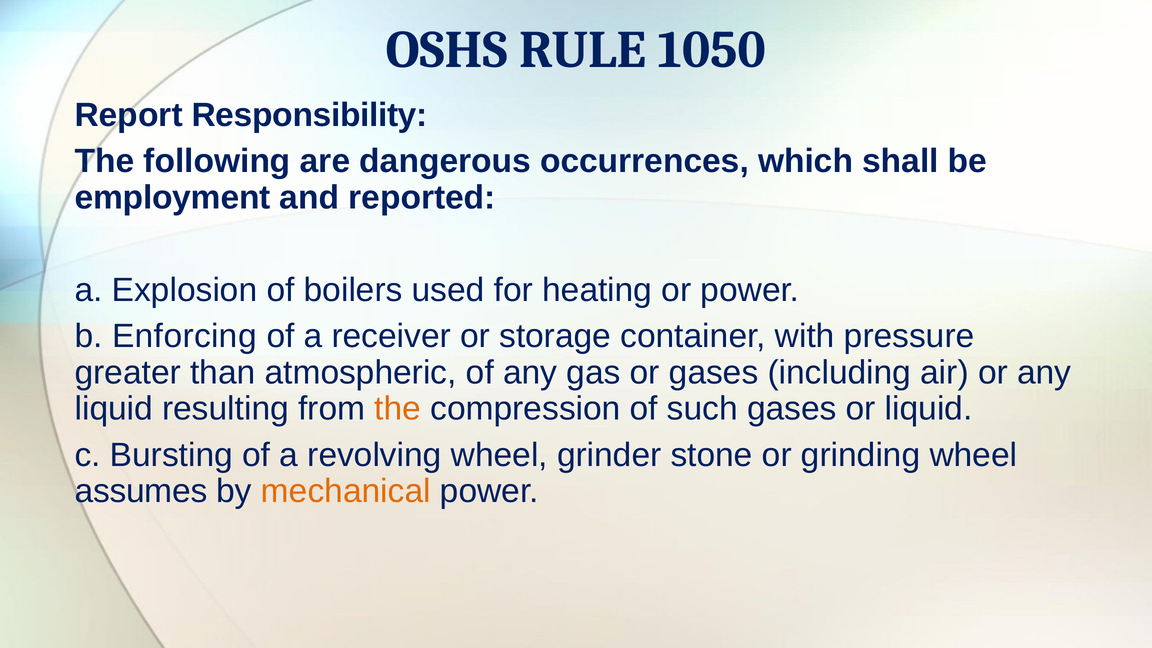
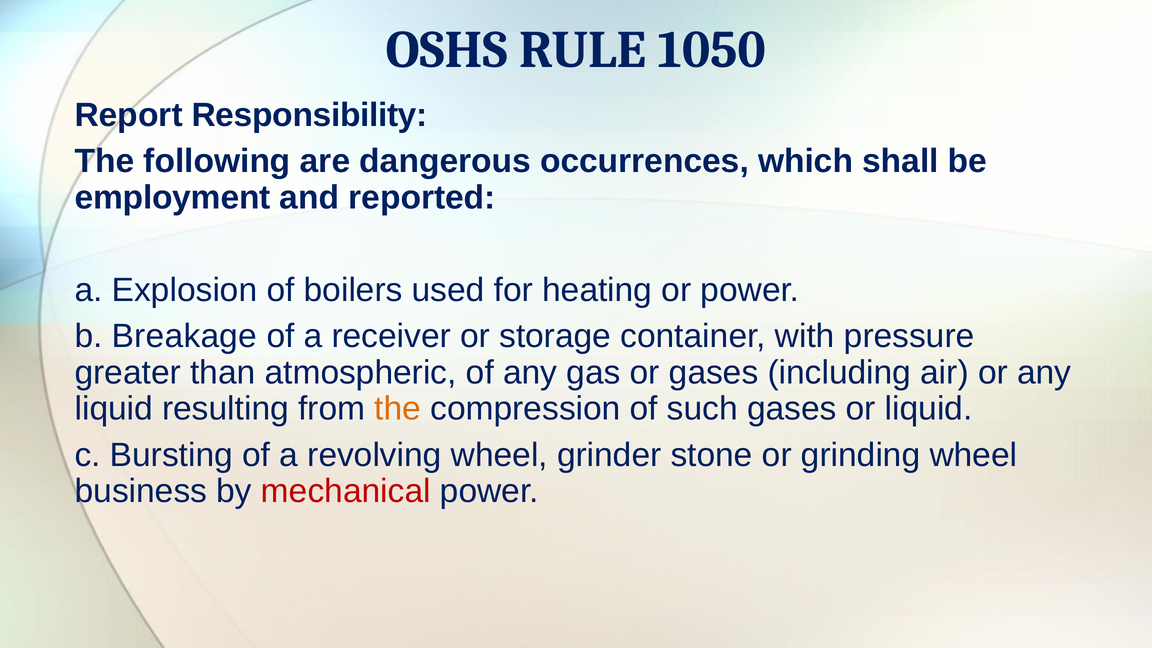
Enforcing: Enforcing -> Breakage
assumes: assumes -> business
mechanical colour: orange -> red
